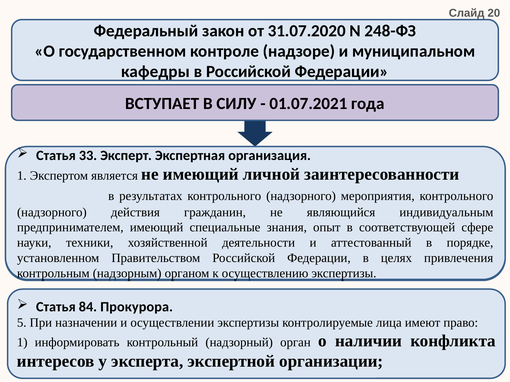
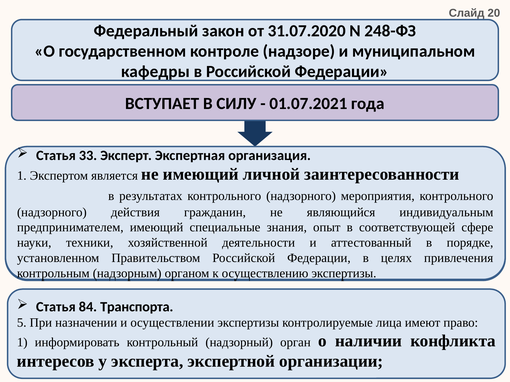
Прокурора: Прокурора -> Транспорта
